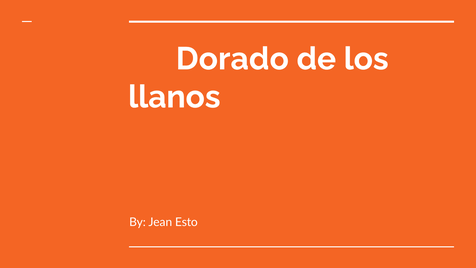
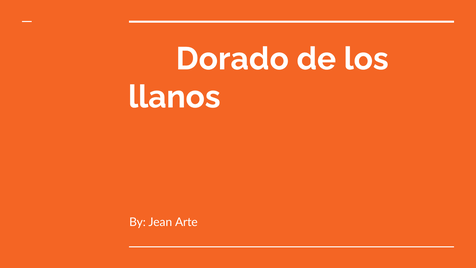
Esto: Esto -> Arte
